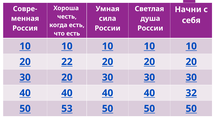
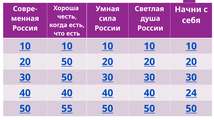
20 22: 22 -> 50
30 20: 20 -> 50
32: 32 -> 24
53: 53 -> 55
